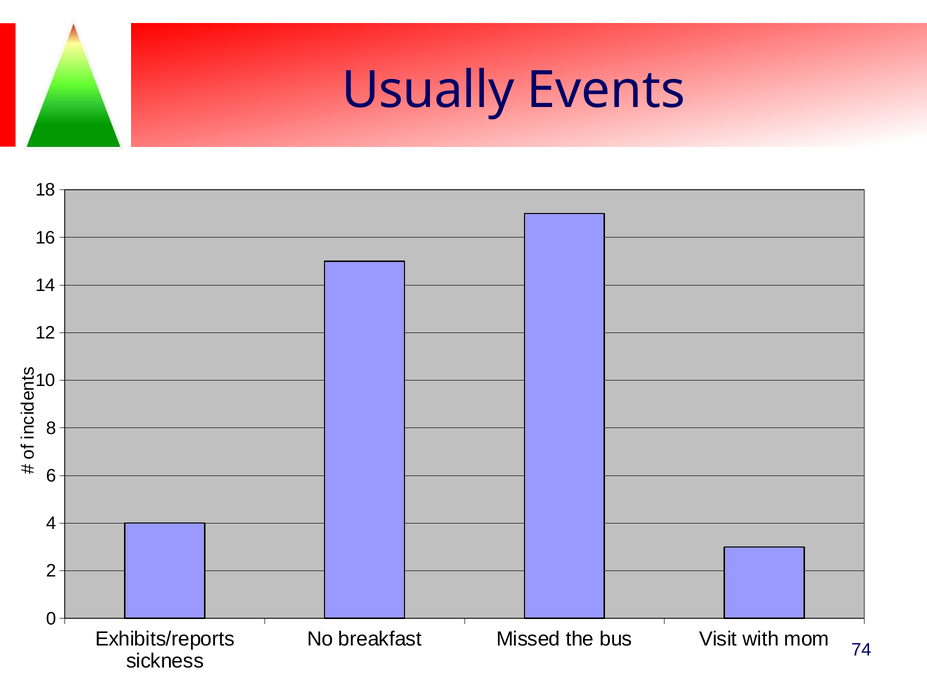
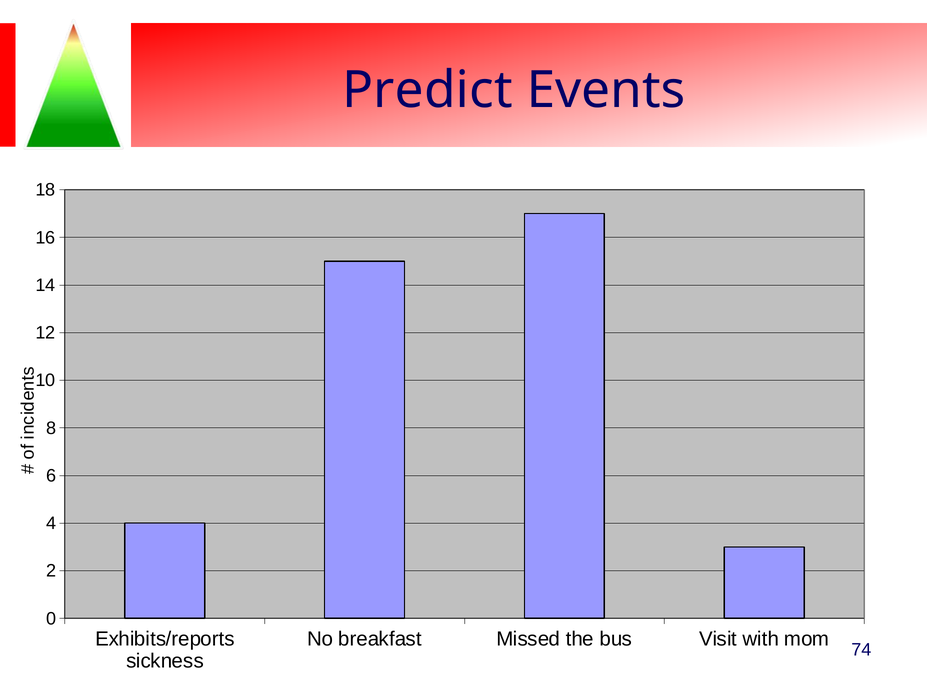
Usually: Usually -> Predict
